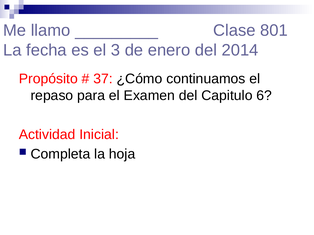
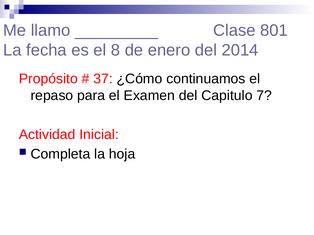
3: 3 -> 8
6: 6 -> 7
